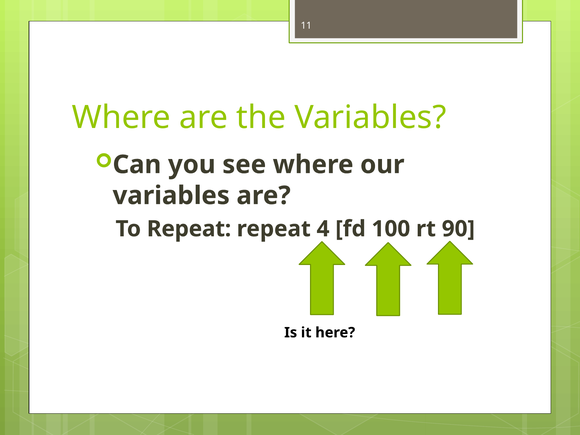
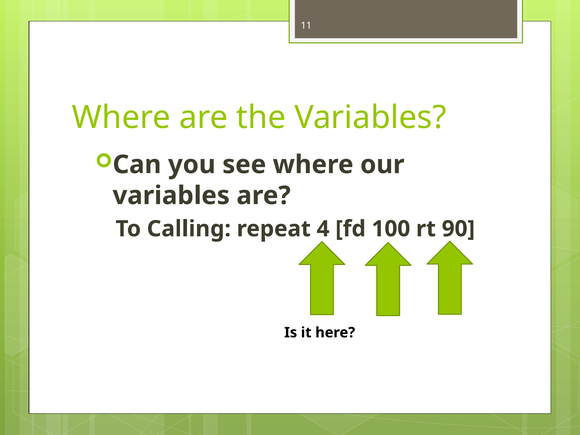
To Repeat: Repeat -> Calling
